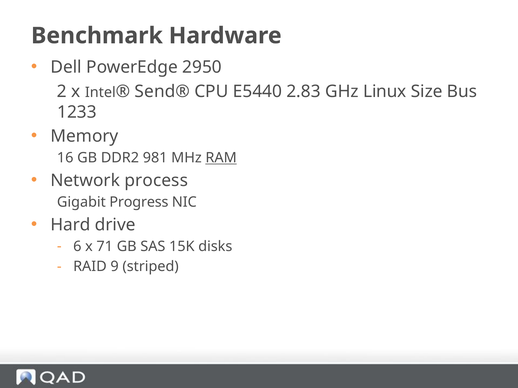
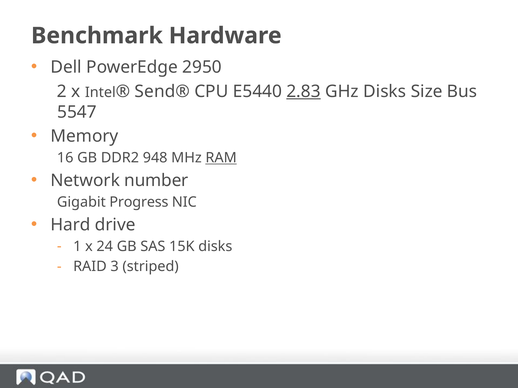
2.83 underline: none -> present
GHz Linux: Linux -> Disks
1233: 1233 -> 5547
981: 981 -> 948
process: process -> number
6: 6 -> 1
71: 71 -> 24
9: 9 -> 3
